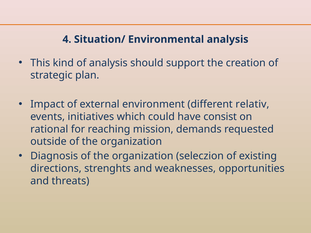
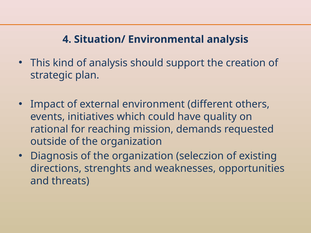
relativ: relativ -> others
consist: consist -> quality
